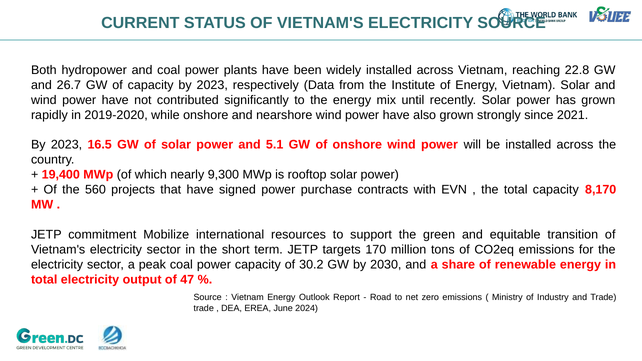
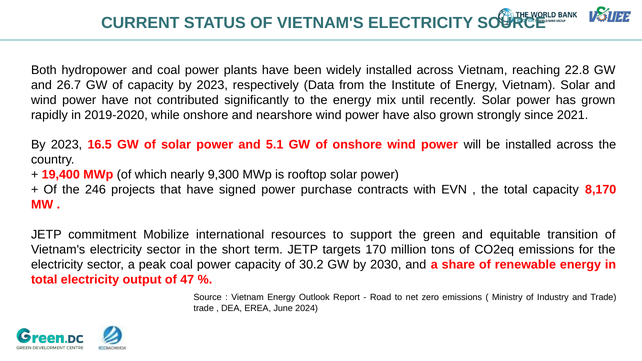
560: 560 -> 246
